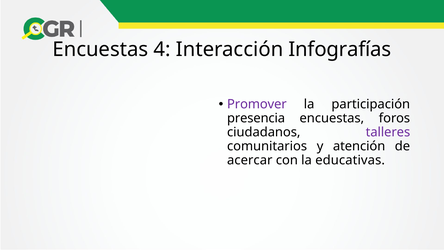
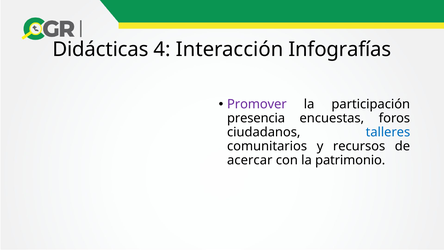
Encuestas at (100, 49): Encuestas -> Didácticas
talleres colour: purple -> blue
atención: atención -> recursos
educativas: educativas -> patrimonio
